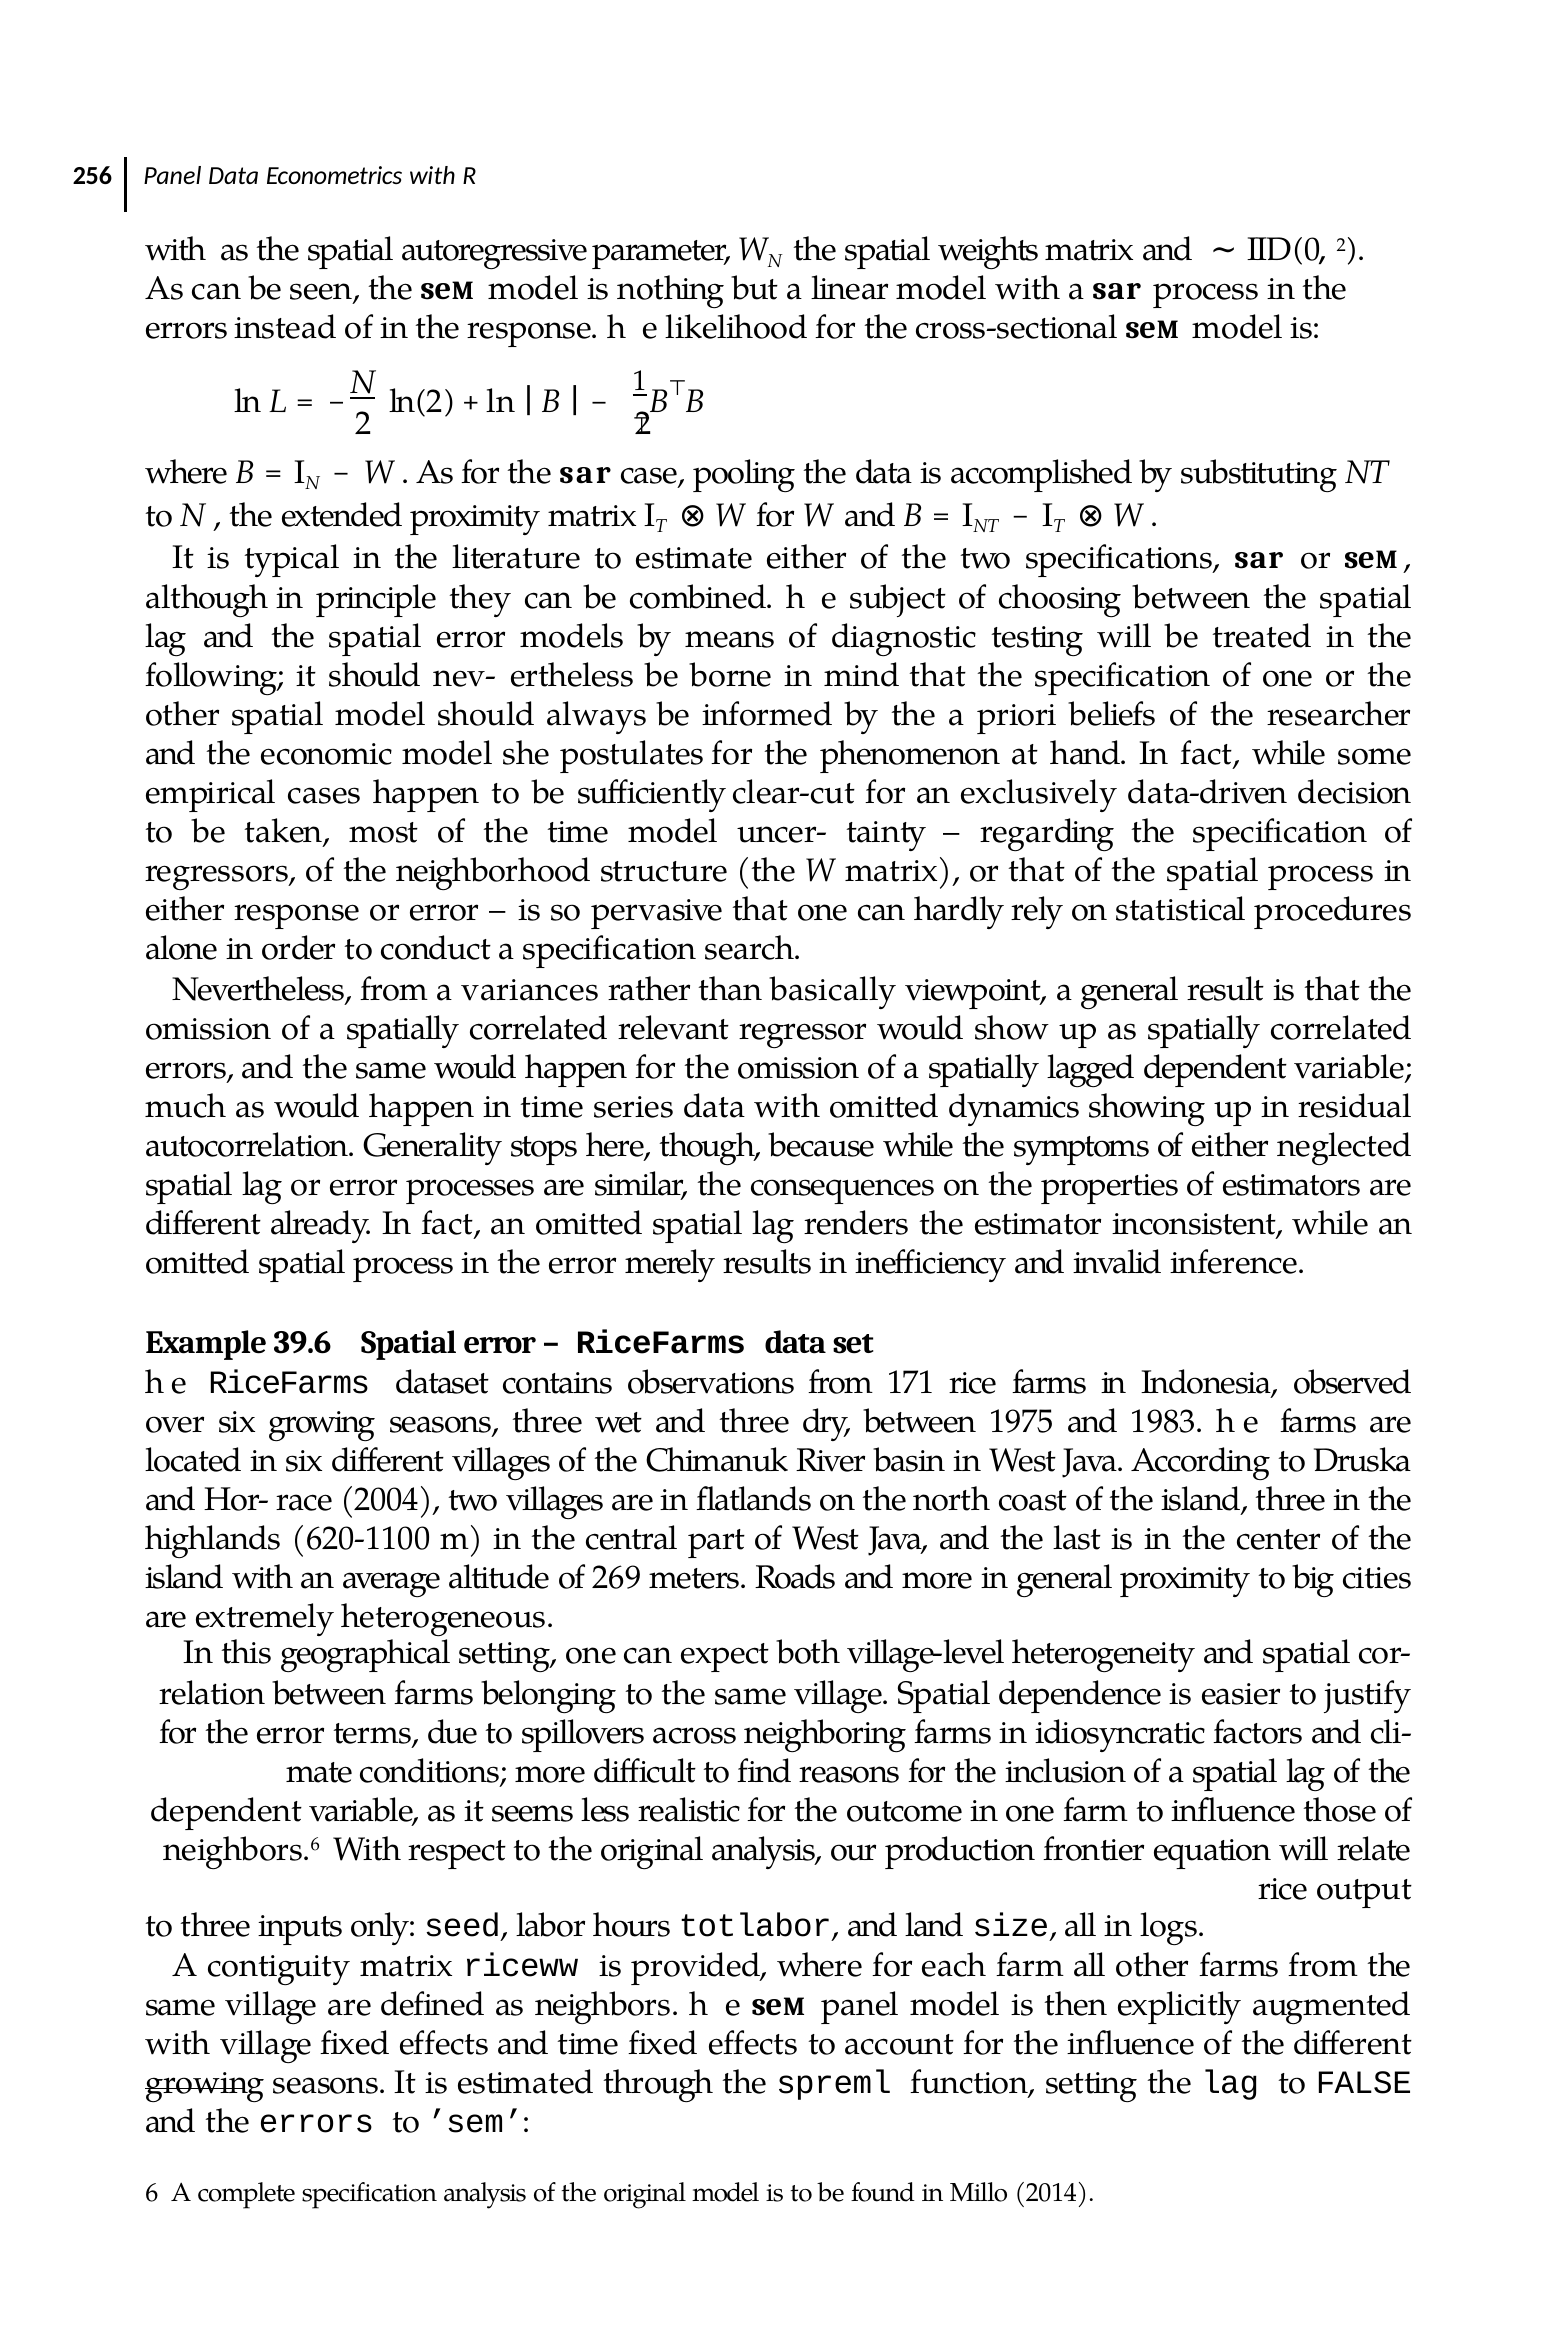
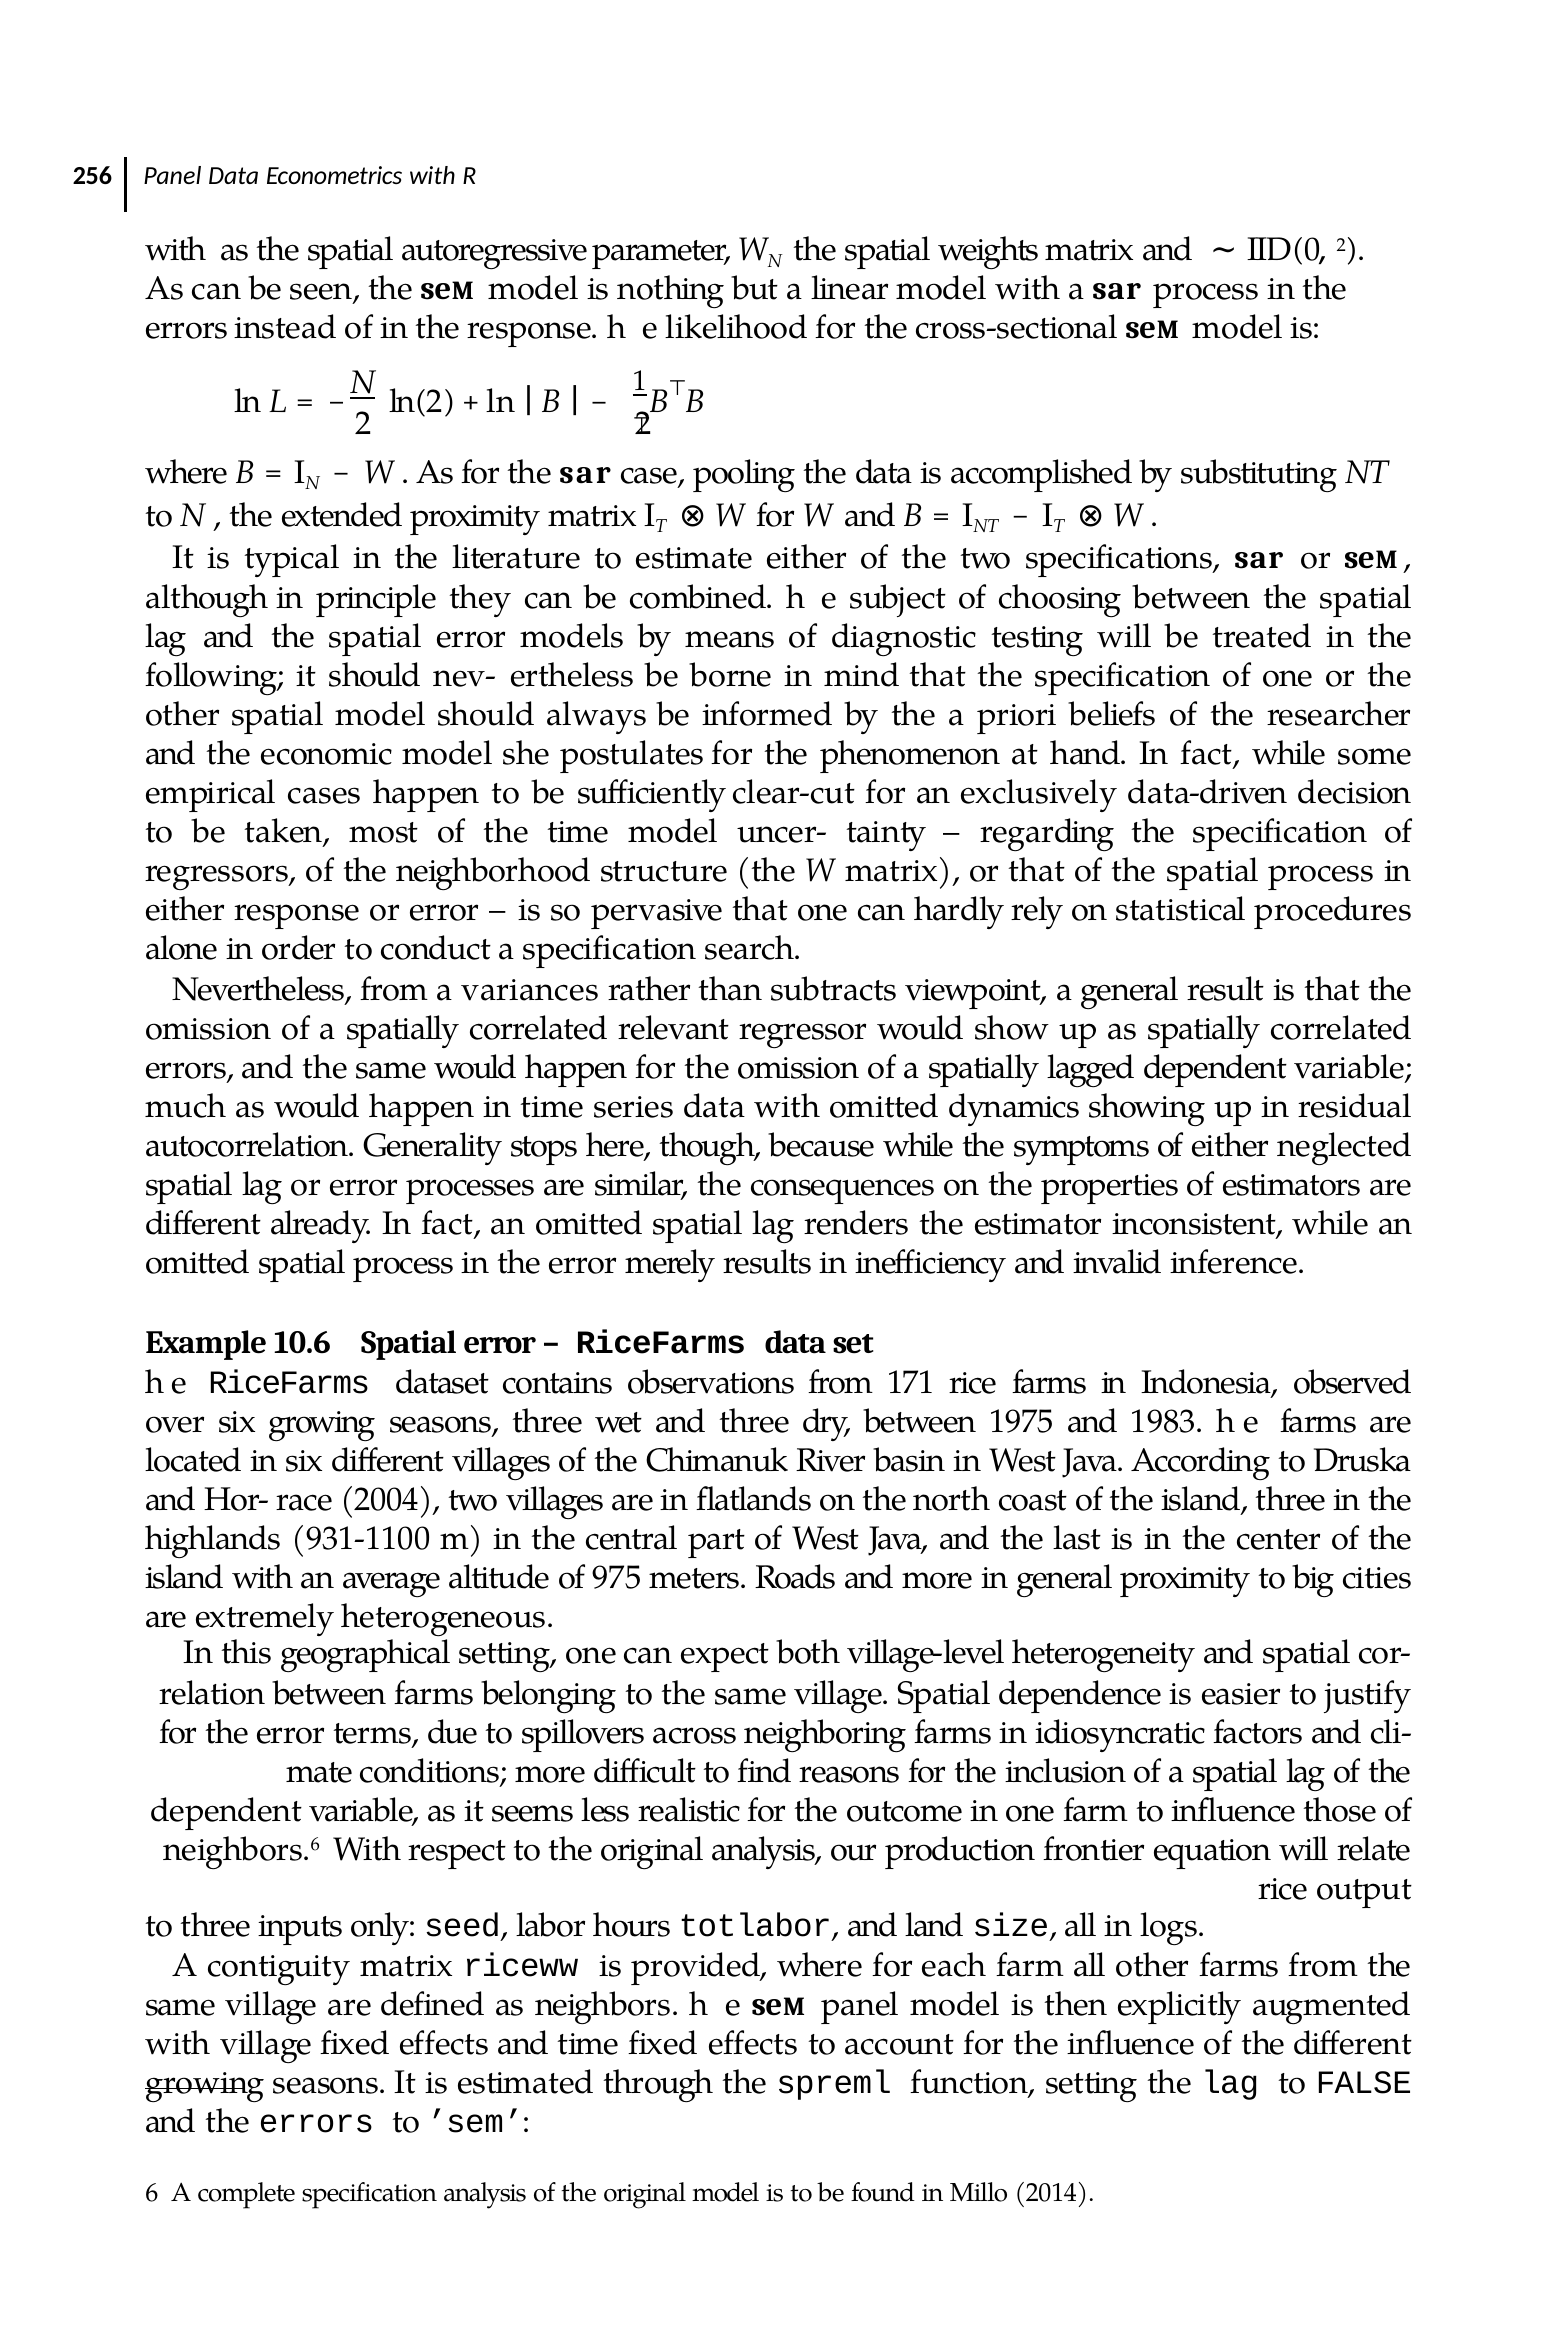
basically: basically -> subtracts
39.6: 39.6 -> 10.6
620-1100: 620-1100 -> 931-1100
269: 269 -> 975
